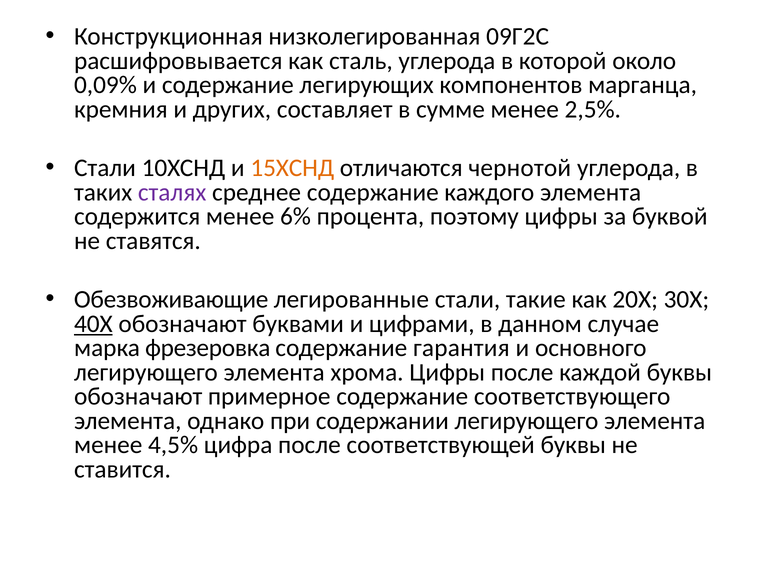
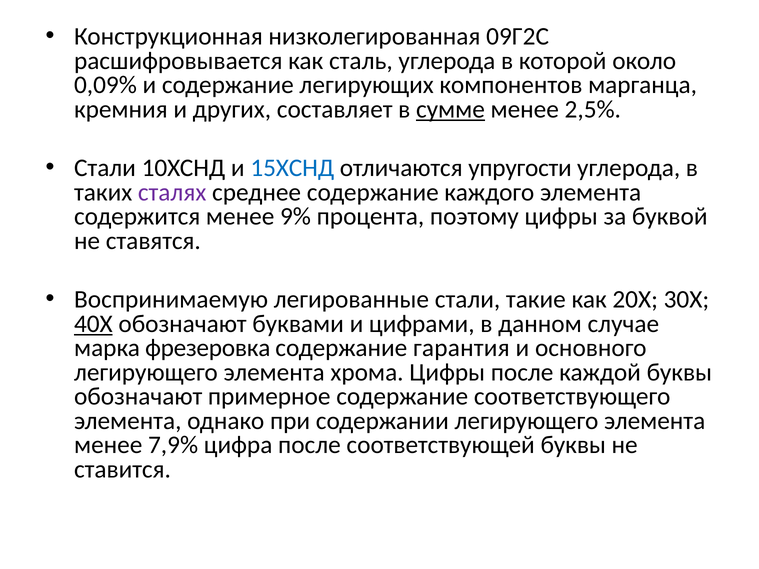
сумме underline: none -> present
15ХСНД colour: orange -> blue
чернотой: чернотой -> упругости
6%: 6% -> 9%
Обезвоживающие: Обезвоживающие -> Воспринимаемую
4,5%: 4,5% -> 7,9%
